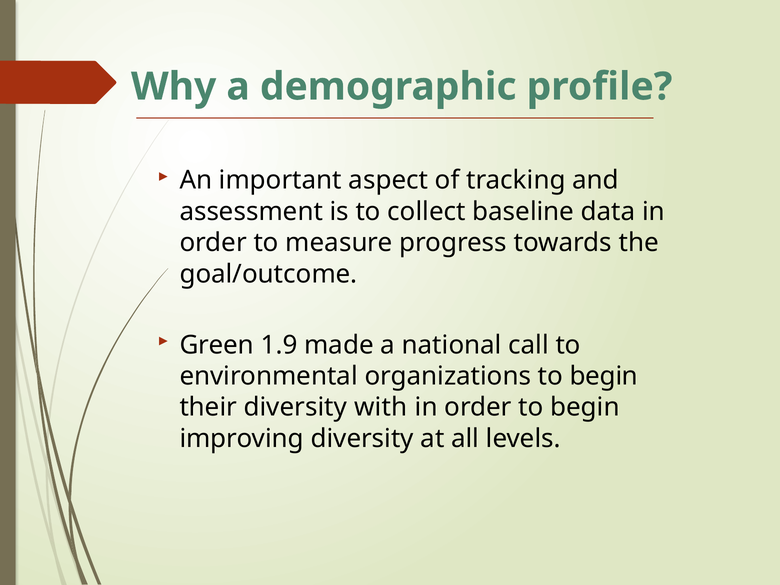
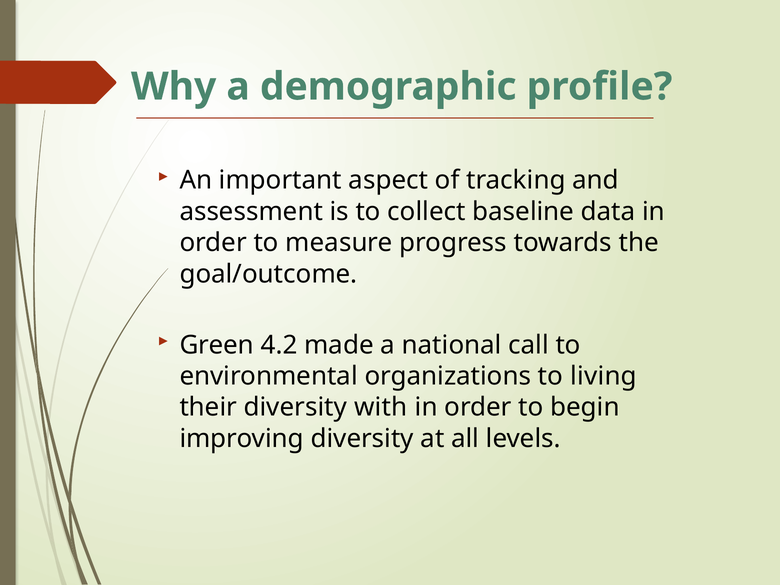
1.9: 1.9 -> 4.2
organizations to begin: begin -> living
